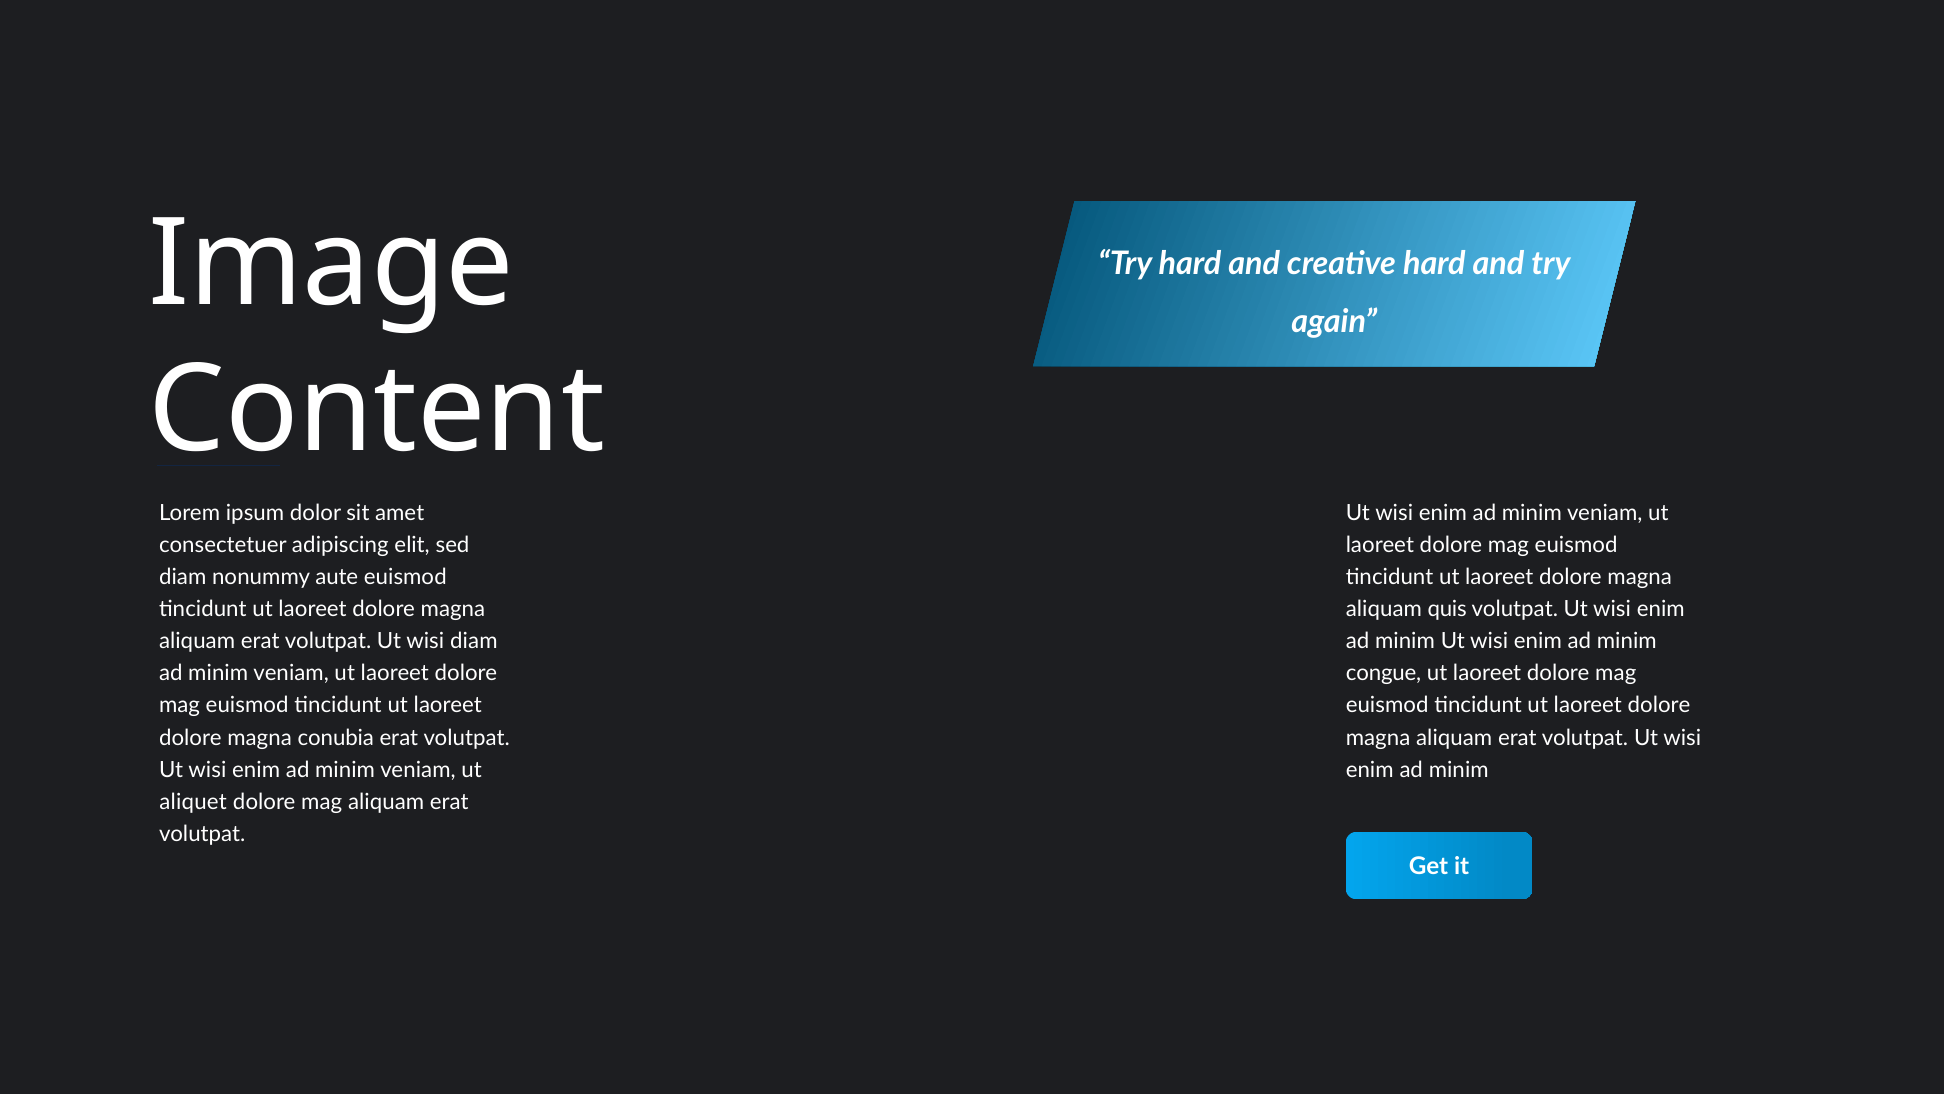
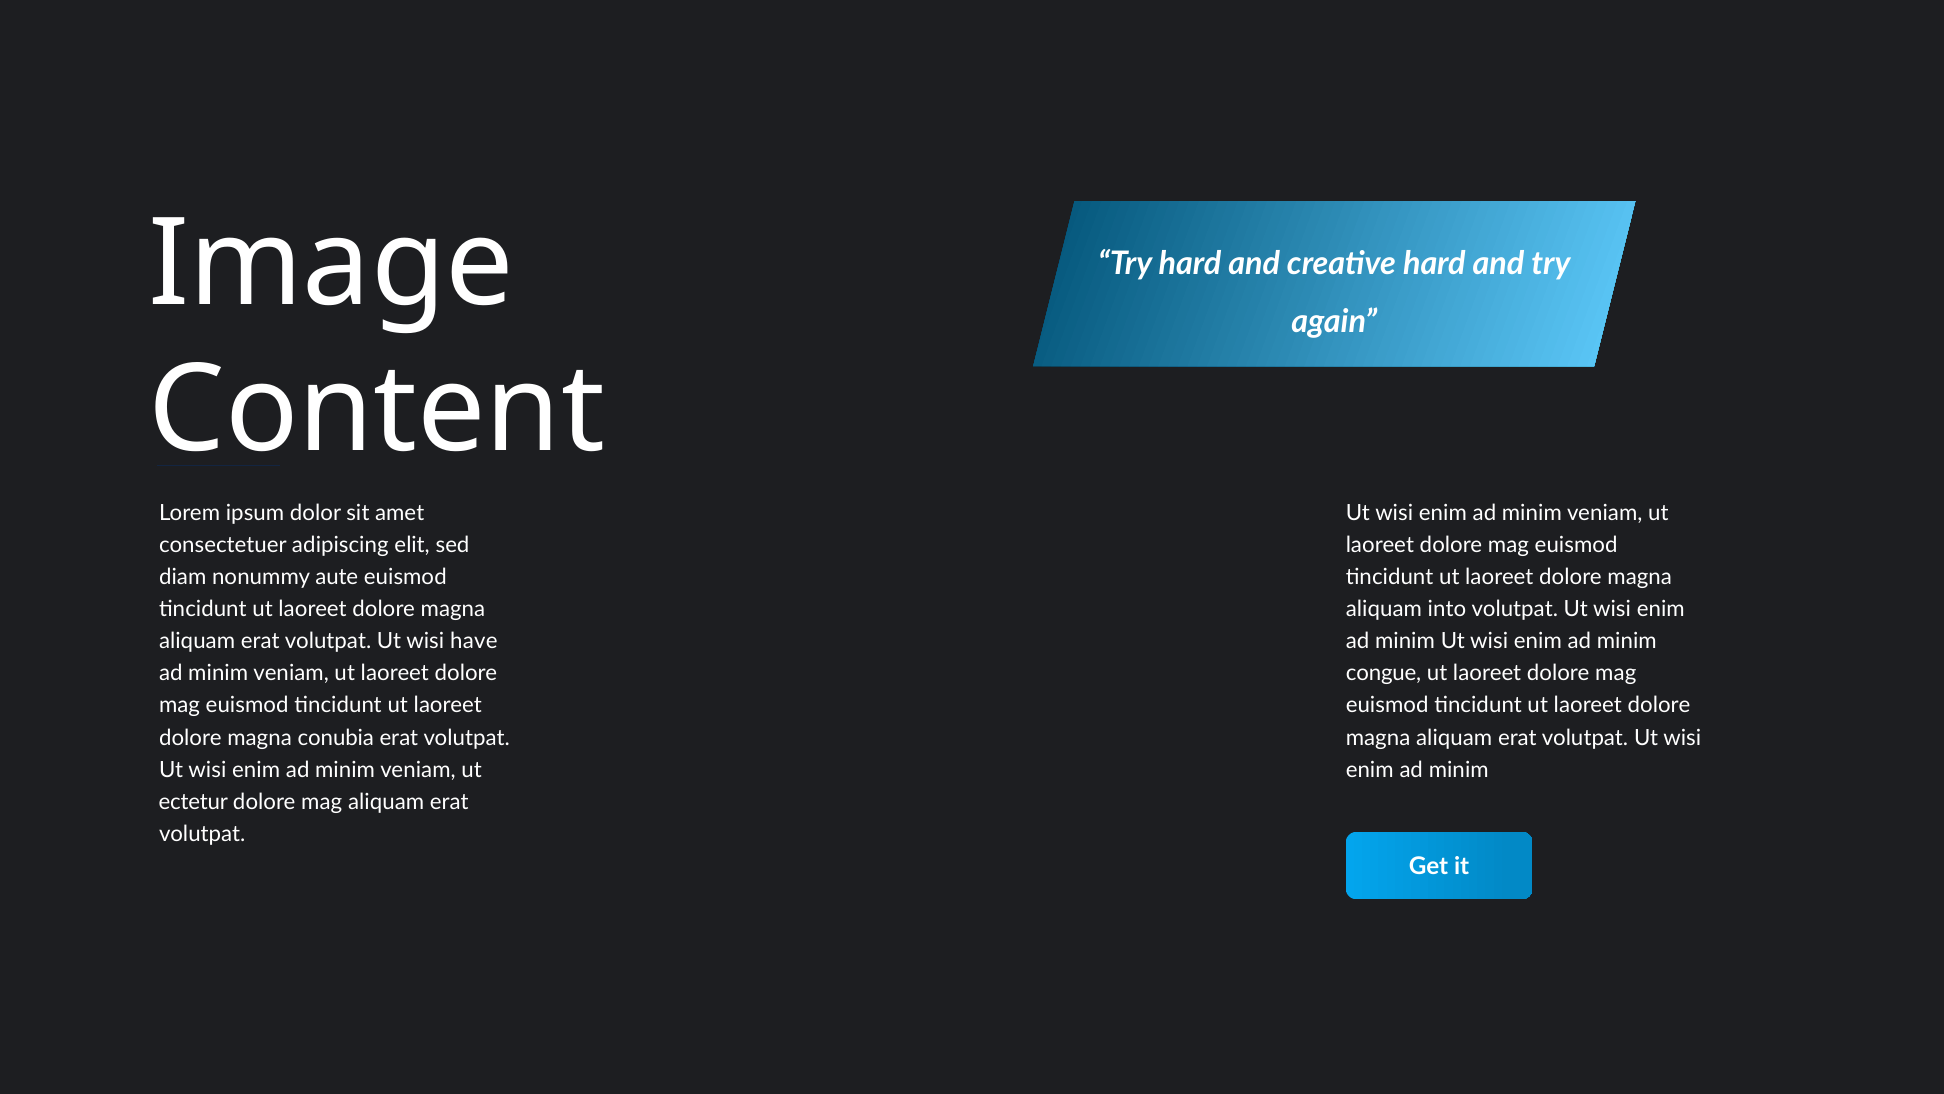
quis: quis -> into
wisi diam: diam -> have
aliquet: aliquet -> ectetur
